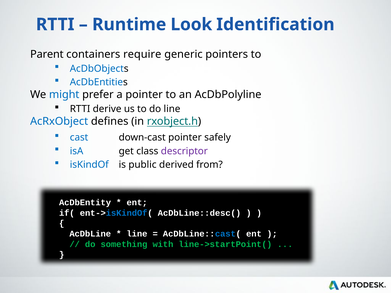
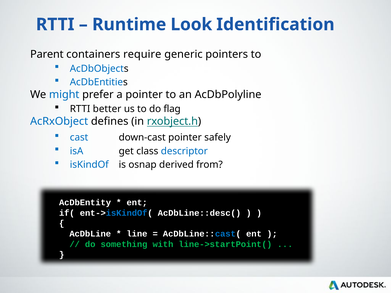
derive: derive -> better
do line: line -> flag
descriptor colour: purple -> blue
public: public -> osnap
